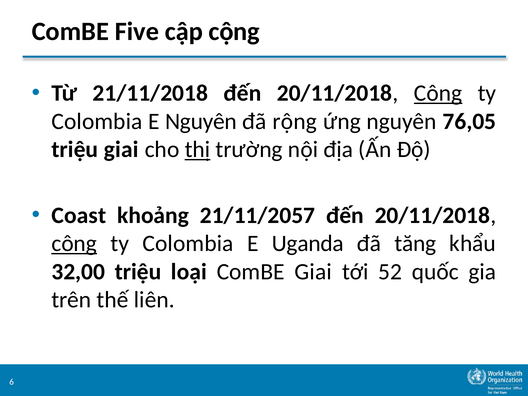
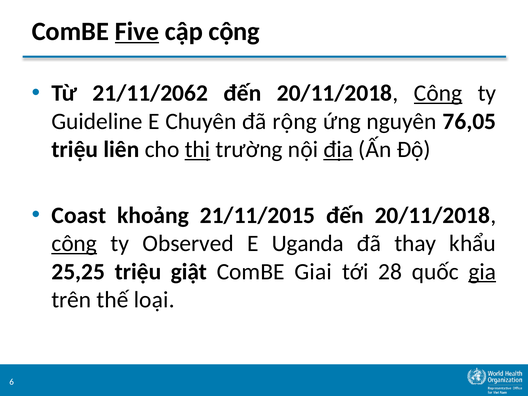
Five underline: none -> present
21/11/2018: 21/11/2018 -> 21/11/2062
Colombia at (97, 121): Colombia -> Guideline
E Nguyên: Nguyên -> Chuyên
triệu giai: giai -> liên
địa underline: none -> present
21/11/2057: 21/11/2057 -> 21/11/2015
Colombia at (188, 244): Colombia -> Observed
tăng: tăng -> thay
32,00: 32,00 -> 25,25
loại: loại -> giật
52: 52 -> 28
gia underline: none -> present
liên: liên -> loại
